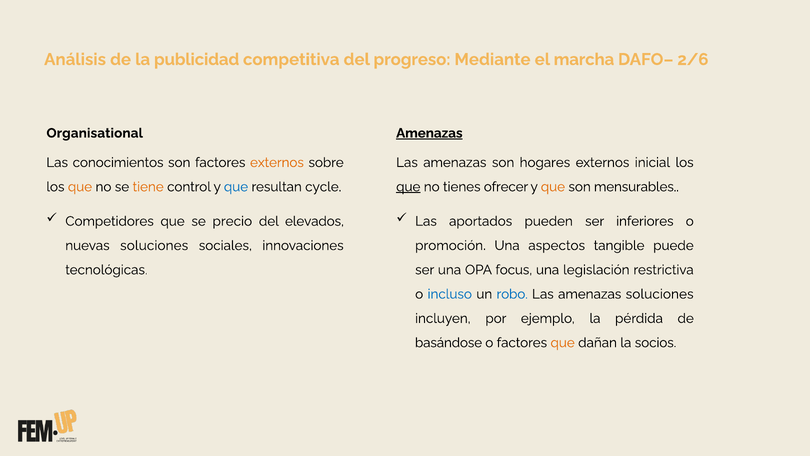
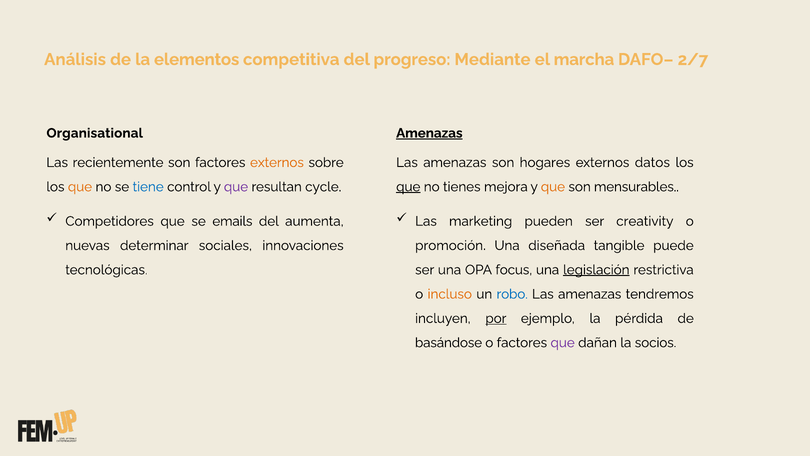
publicidad: publicidad -> elementos
2/6: 2/6 -> 2/7
conocimientos: conocimientos -> recientemente
inicial: inicial -> datos
tiene colour: orange -> blue
que at (236, 187) colour: blue -> purple
ofrecer: ofrecer -> mejora
aportados: aportados -> marketing
inferiores: inferiores -> creativity
precio: precio -> emails
elevados: elevados -> aumenta
aspectos: aspectos -> diseñada
nuevas soluciones: soluciones -> determinar
legislación underline: none -> present
incluso colour: blue -> orange
amenazas soluciones: soluciones -> tendremos
por underline: none -> present
que at (563, 342) colour: orange -> purple
